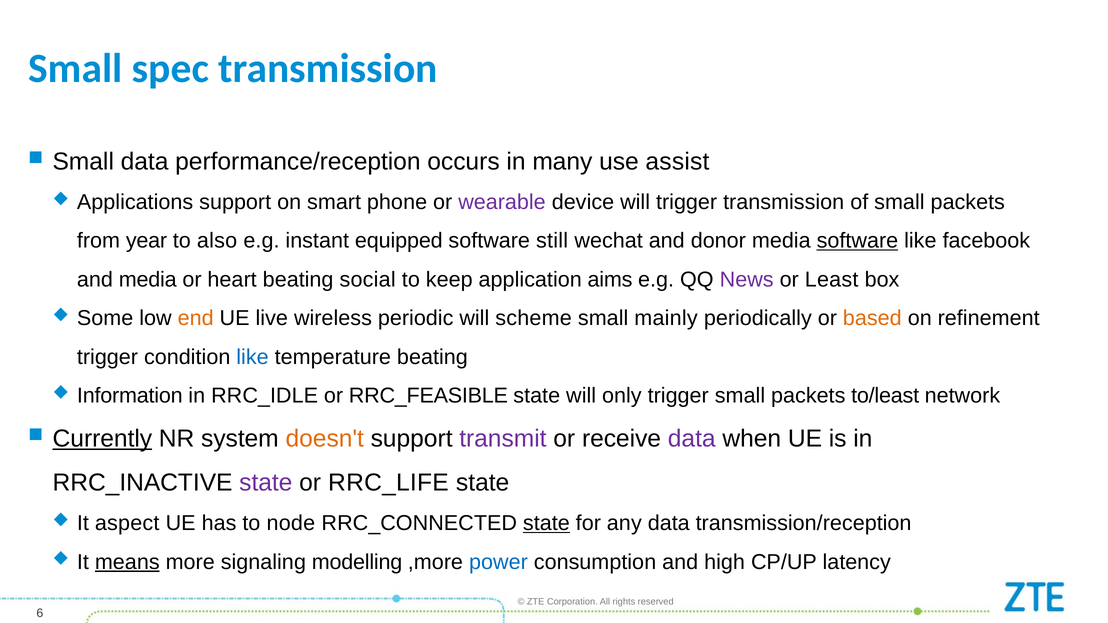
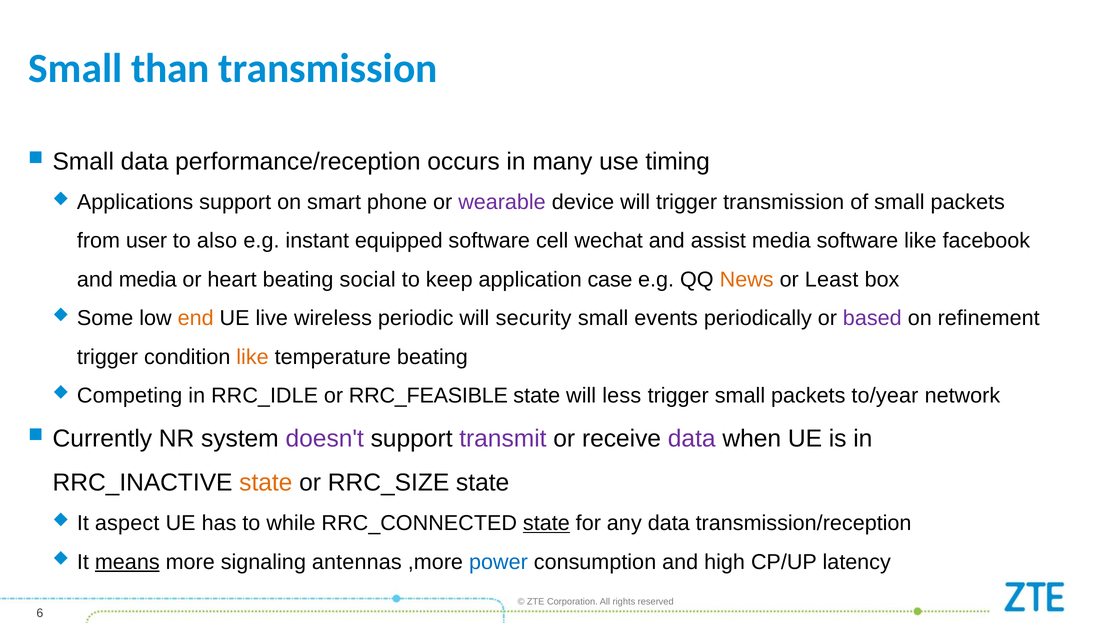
spec: spec -> than
assist: assist -> timing
year: year -> user
still: still -> cell
donor: donor -> assist
software at (857, 241) underline: present -> none
aims: aims -> case
News colour: purple -> orange
scheme: scheme -> security
mainly: mainly -> events
based colour: orange -> purple
like at (252, 357) colour: blue -> orange
Information: Information -> Competing
only: only -> less
to/least: to/least -> to/year
Currently underline: present -> none
doesn't colour: orange -> purple
state at (266, 483) colour: purple -> orange
RRC_LIFE: RRC_LIFE -> RRC_SIZE
node: node -> while
modelling: modelling -> antennas
